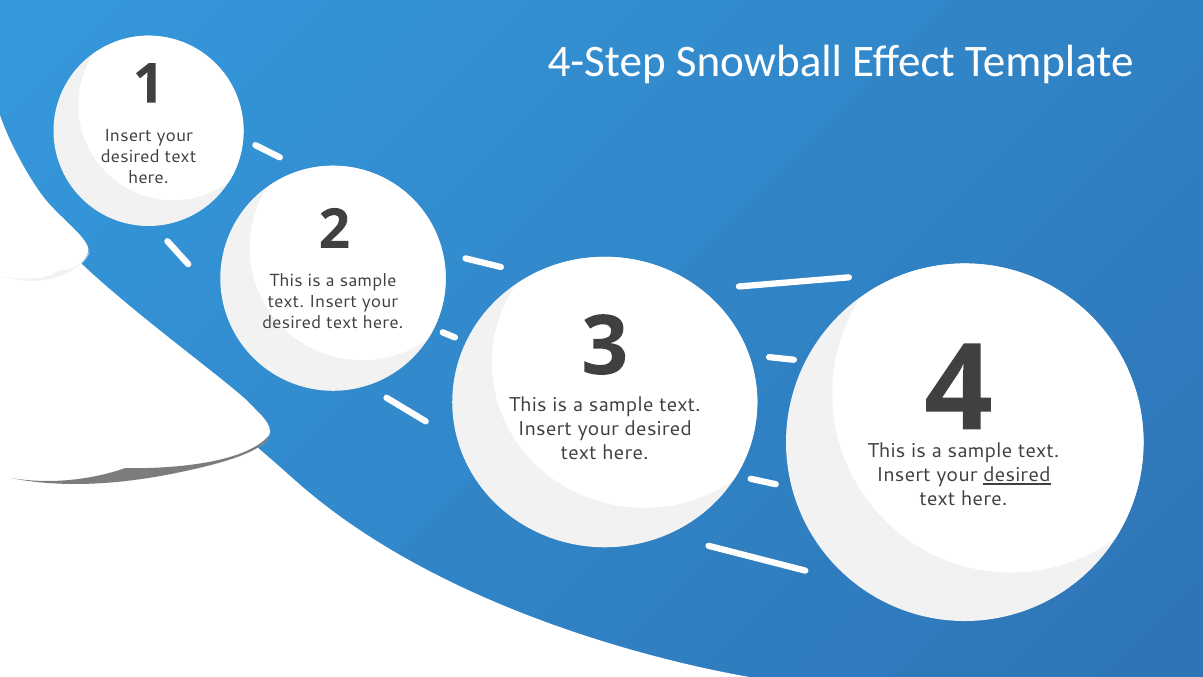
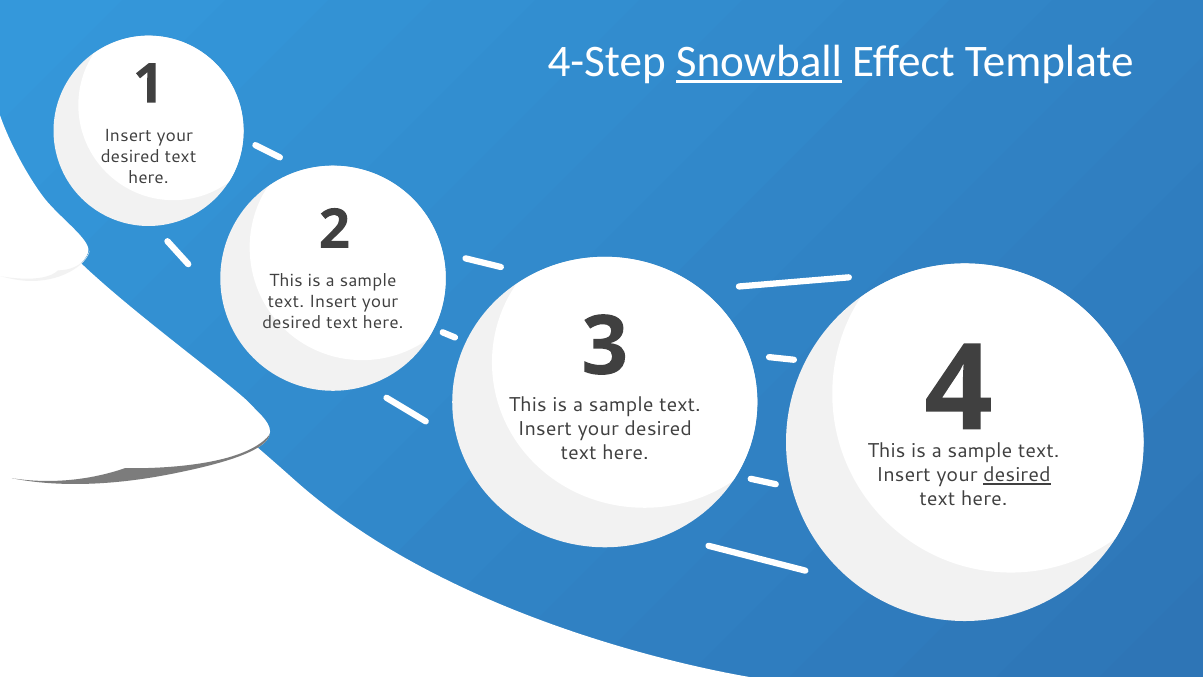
Snowball underline: none -> present
